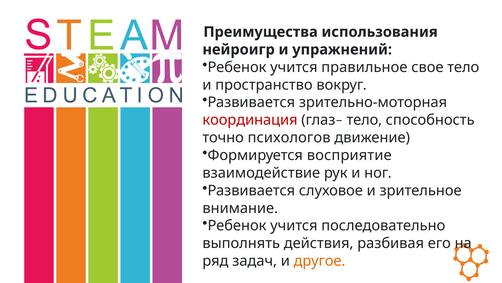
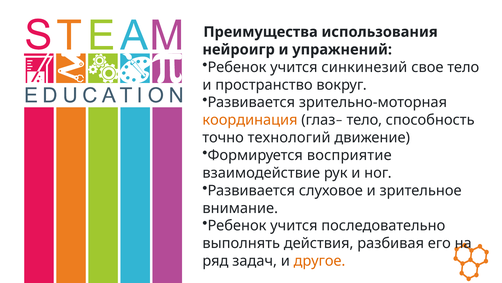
правильное: правильное -> синкинезий
координация colour: red -> orange
психологов: психологов -> технологий
